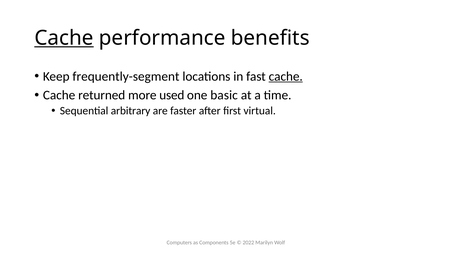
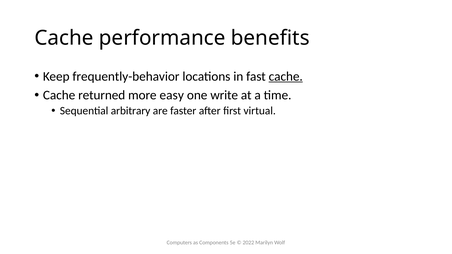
Cache at (64, 38) underline: present -> none
frequently-segment: frequently-segment -> frequently-behavior
used: used -> easy
basic: basic -> write
